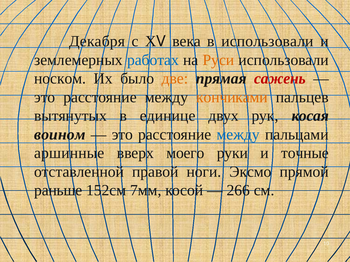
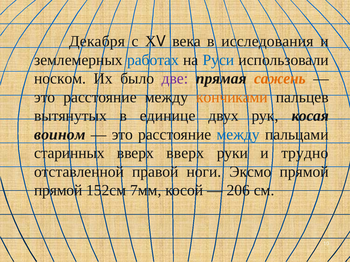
в использовали: использовали -> исследования
Руси colour: orange -> blue
две colour: orange -> purple
сажень colour: red -> orange
аршинные: аршинные -> старинных
вверх моего: моего -> вверх
точные: точные -> трудно
раньше at (58, 191): раньше -> прямой
266: 266 -> 206
